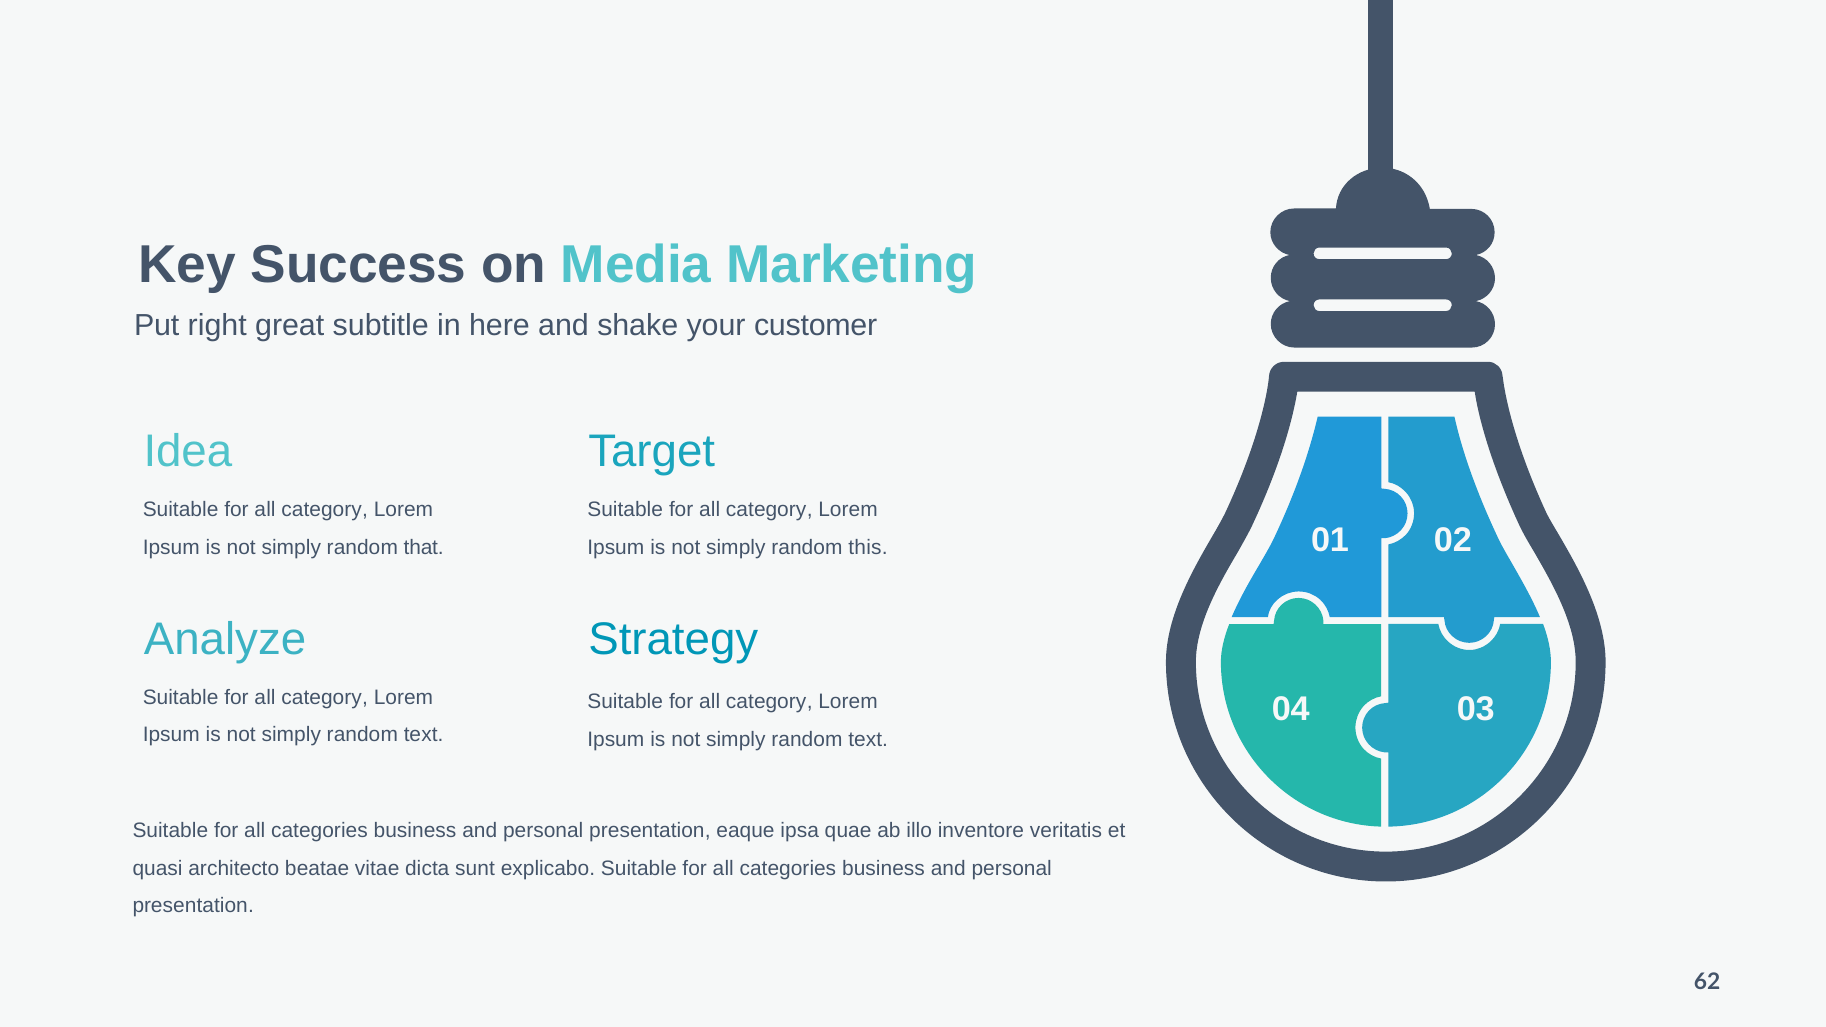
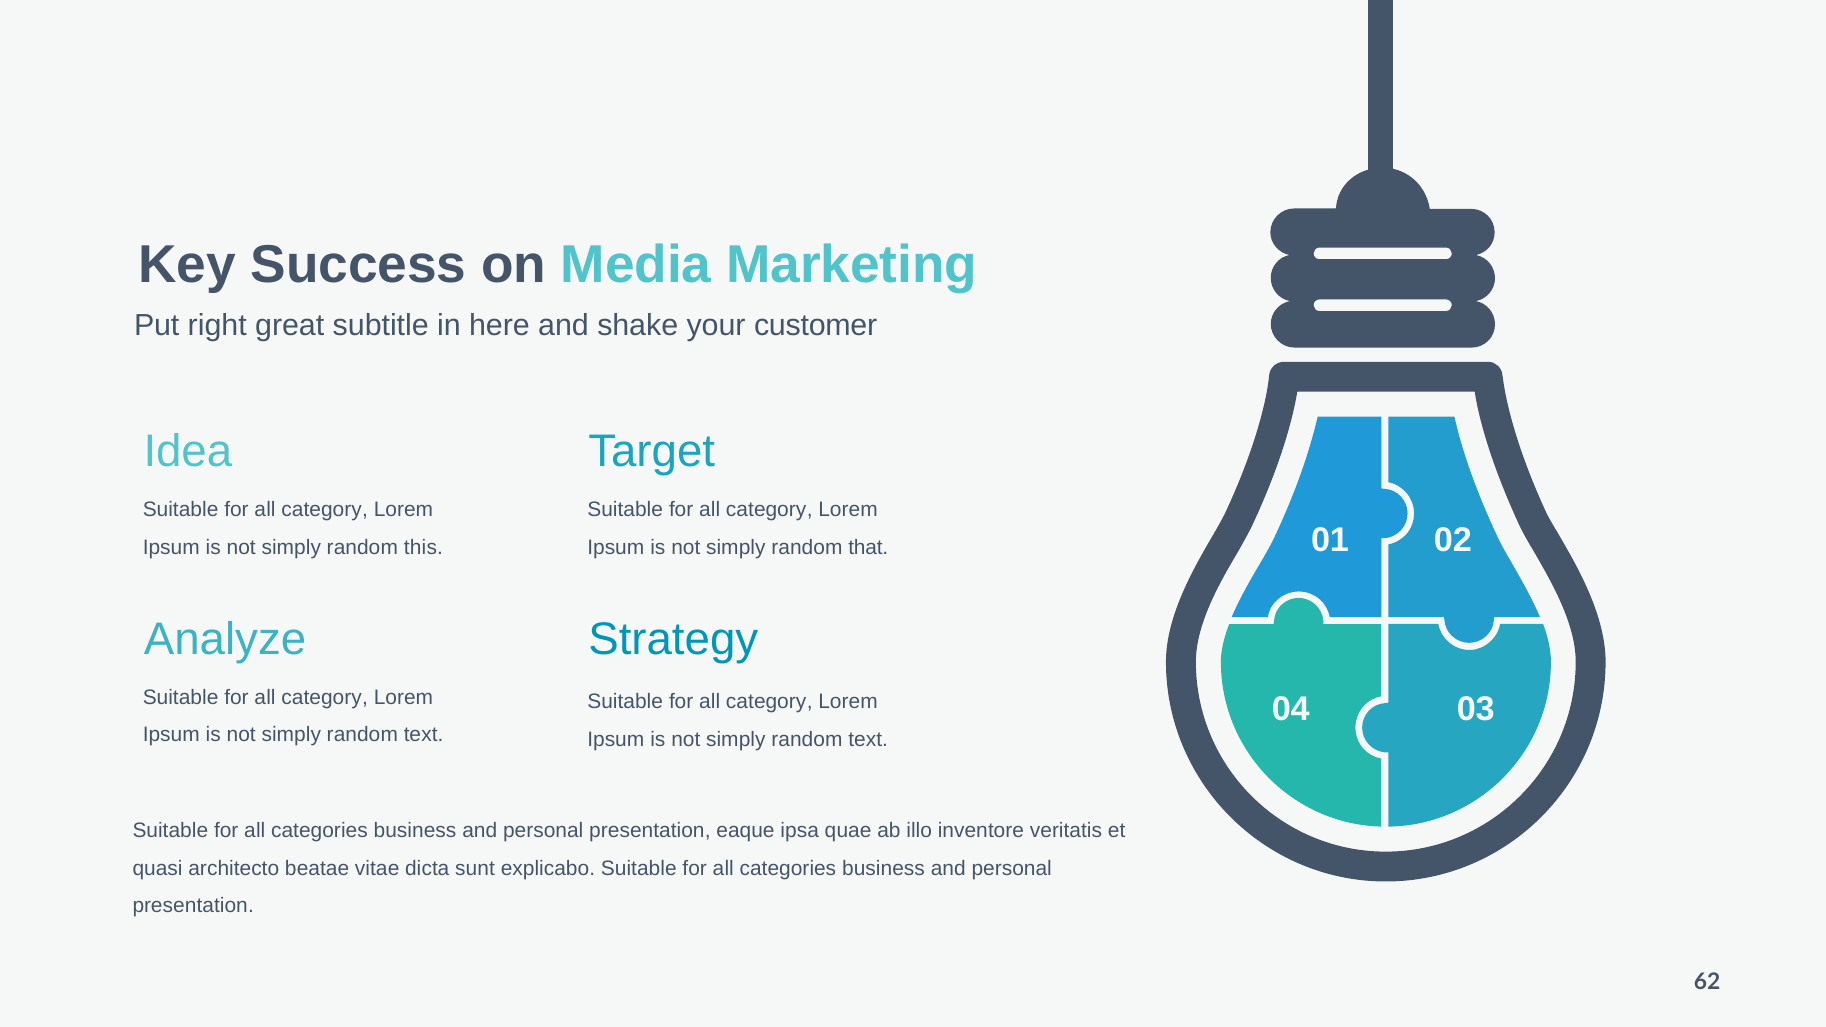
that: that -> this
this: this -> that
